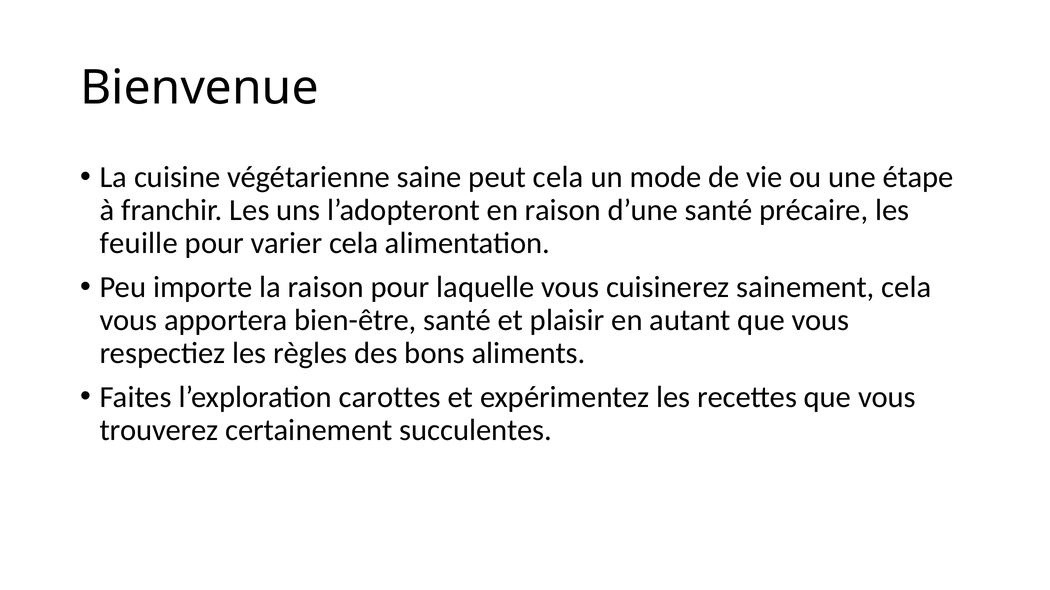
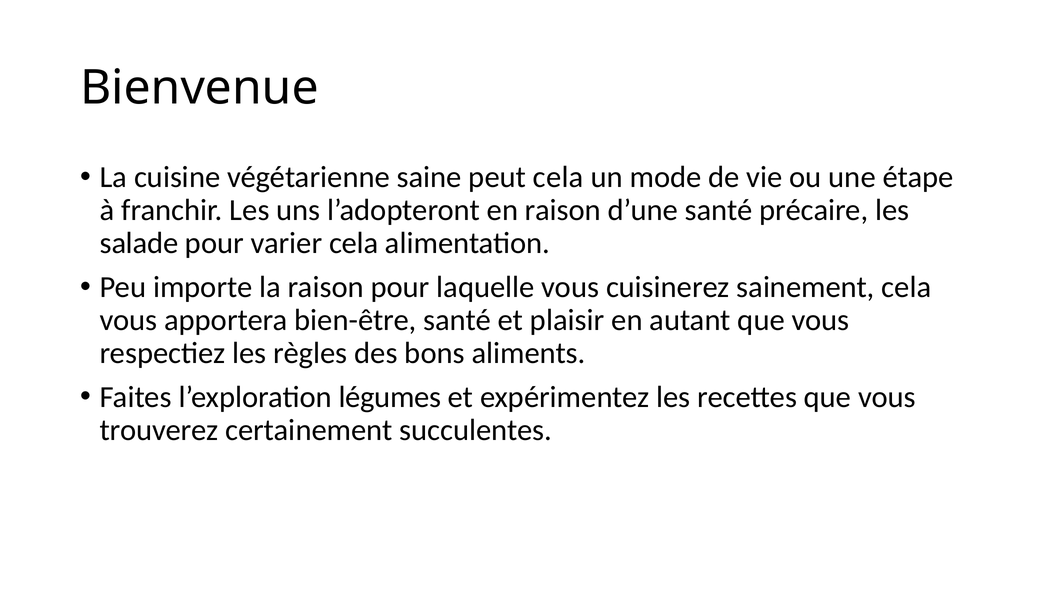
feuille: feuille -> salade
carottes: carottes -> légumes
